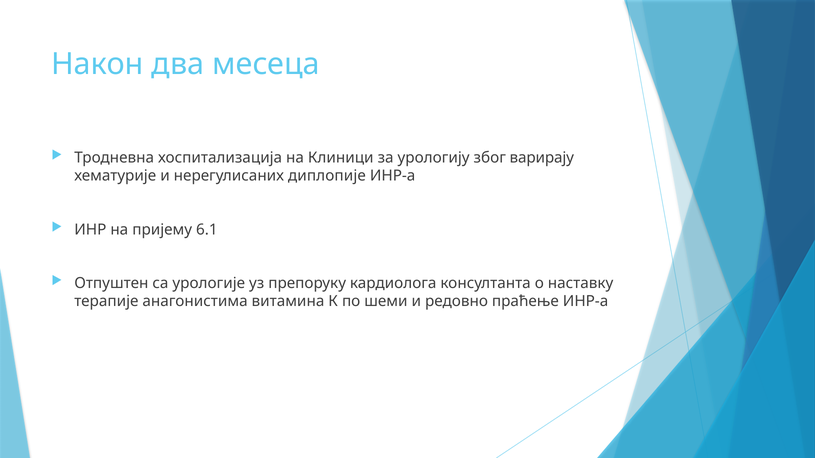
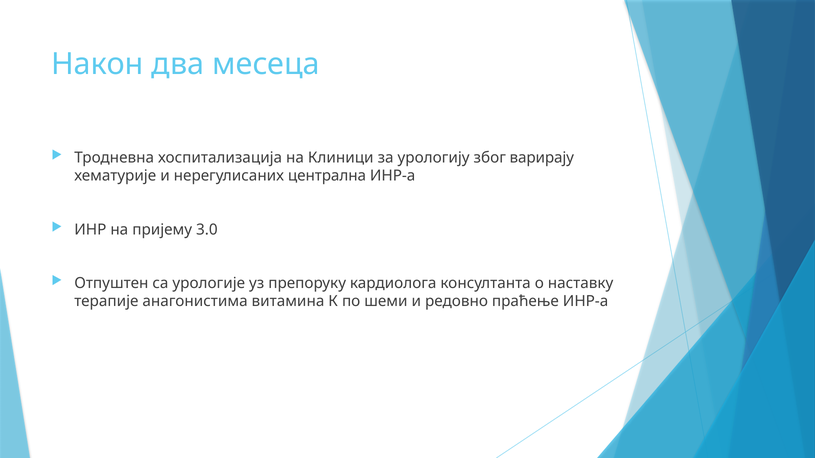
диплопије: диплопије -> централна
6.1: 6.1 -> 3.0
